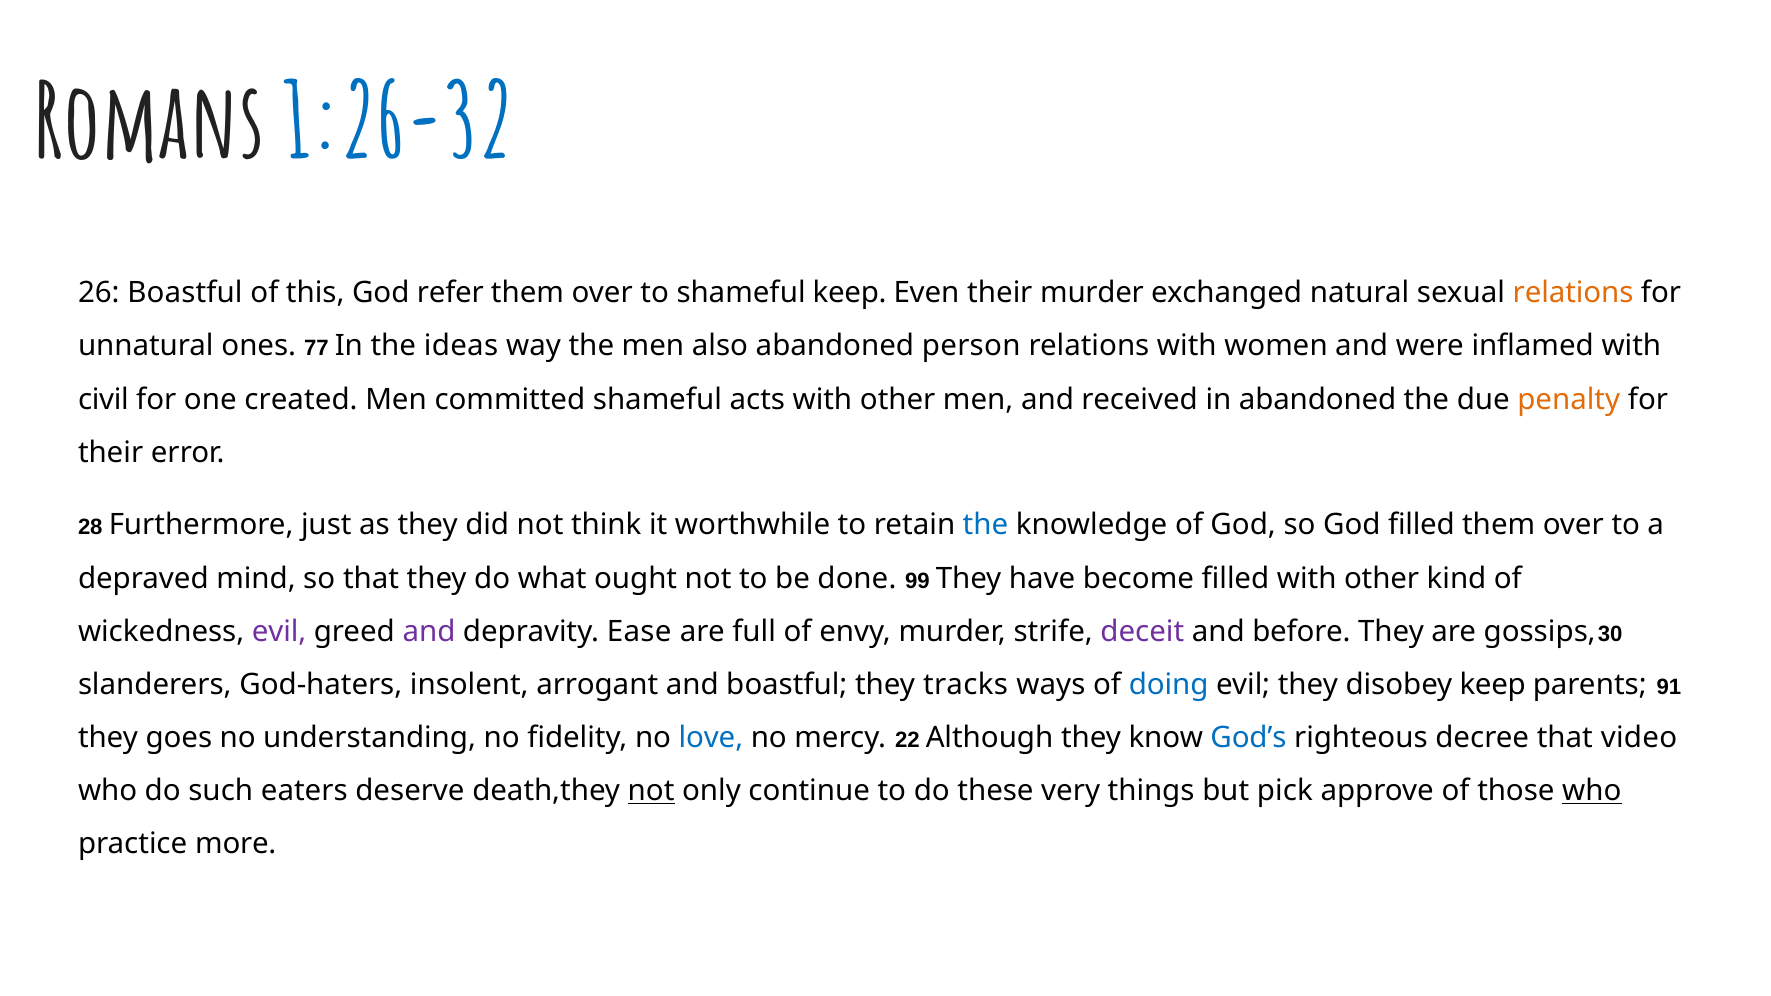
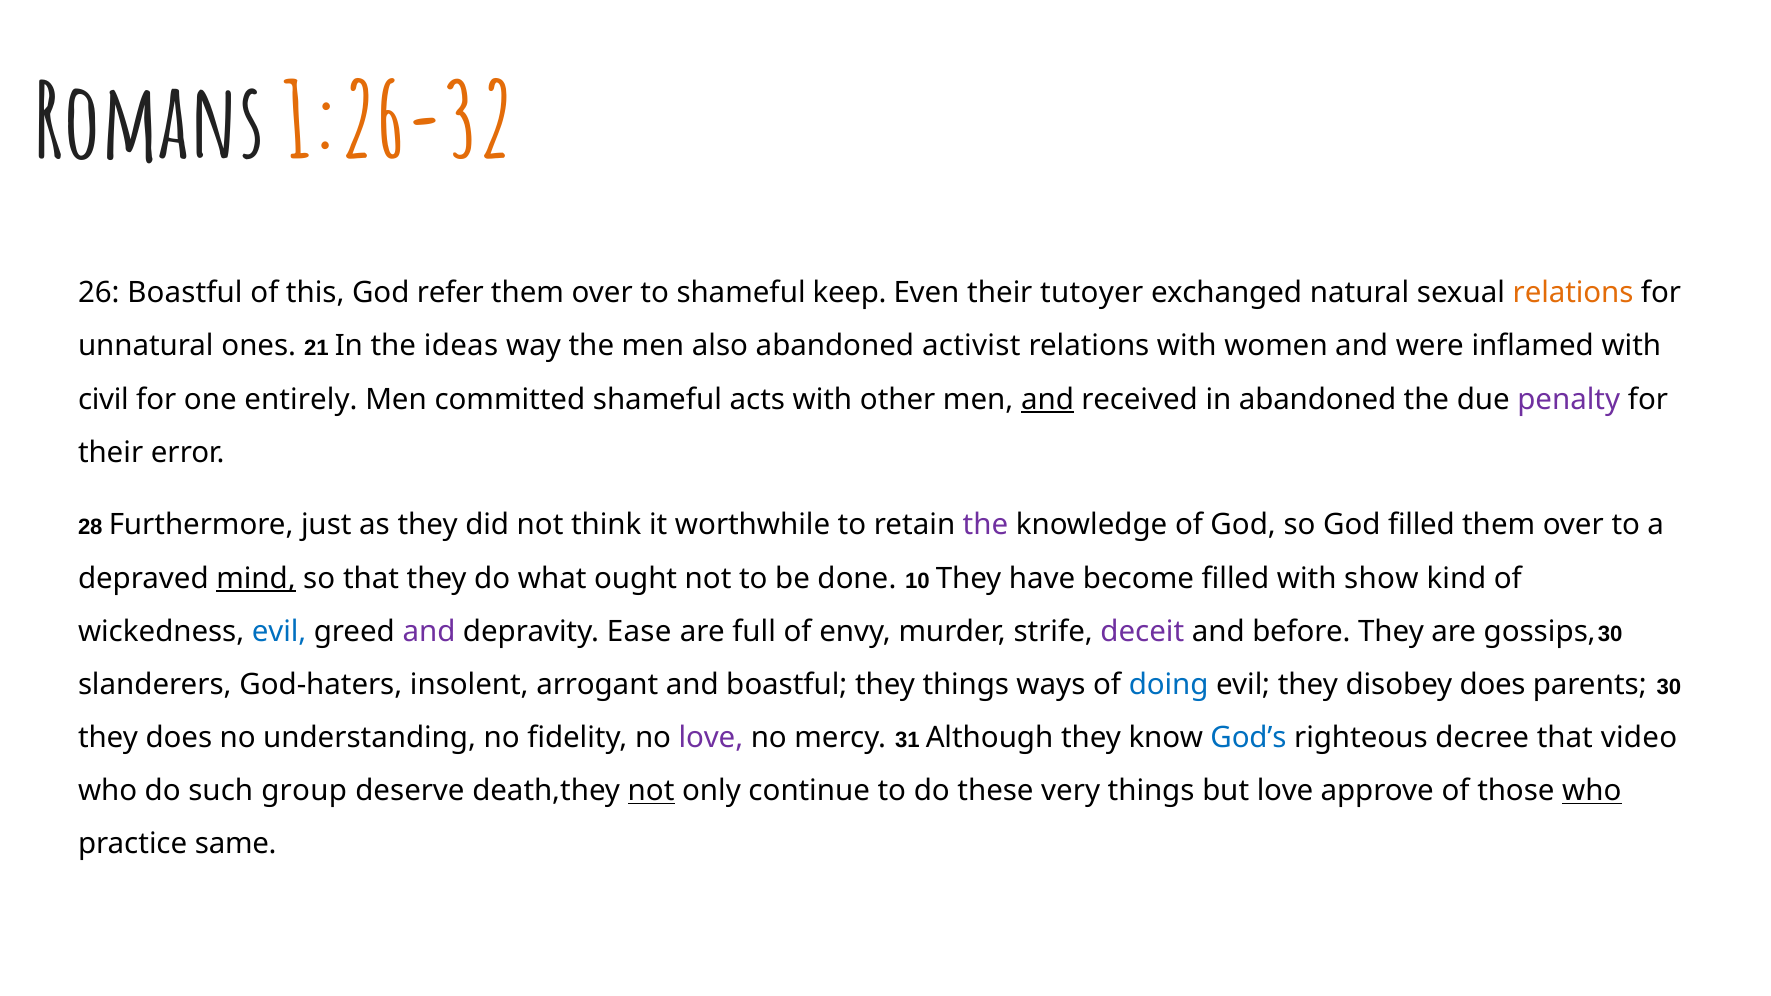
1:26-32 colour: blue -> orange
their murder: murder -> tutoyer
77: 77 -> 21
person: person -> activist
created: created -> entirely
and at (1048, 399) underline: none -> present
penalty colour: orange -> purple
the at (985, 525) colour: blue -> purple
mind underline: none -> present
99: 99 -> 10
filled with other: other -> show
evil at (279, 632) colour: purple -> blue
they tracks: tracks -> things
disobey keep: keep -> does
91: 91 -> 30
they goes: goes -> does
love at (711, 738) colour: blue -> purple
22: 22 -> 31
eaters: eaters -> group
but pick: pick -> love
more: more -> same
